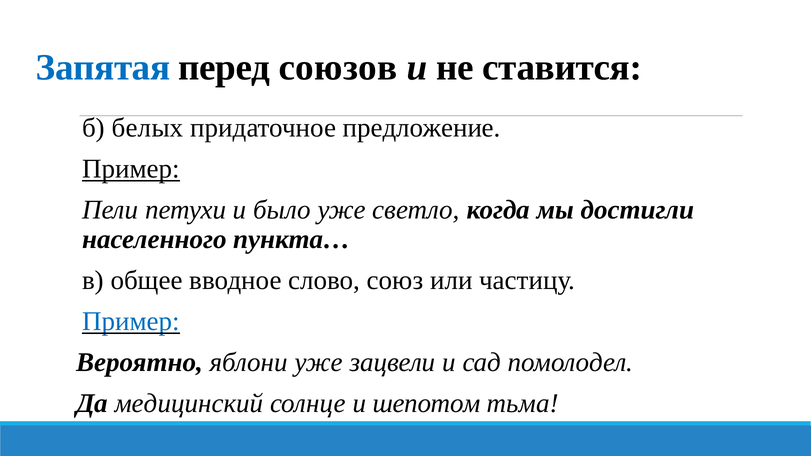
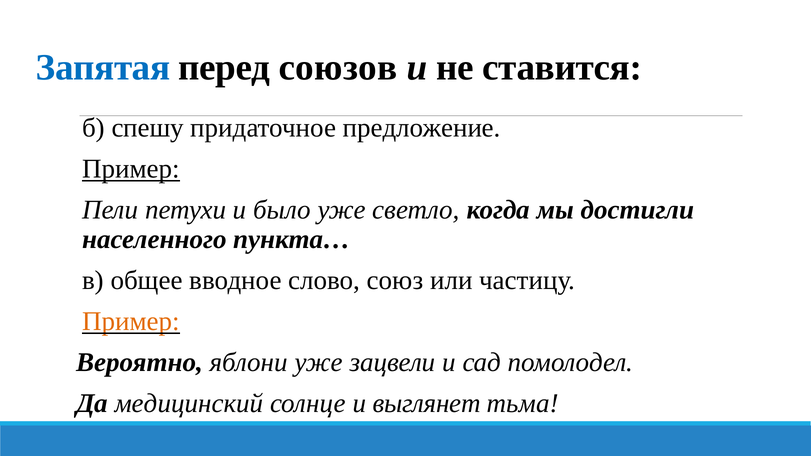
белых: белых -> спешу
Пример at (131, 321) colour: blue -> orange
шепотом: шепотом -> выглянет
